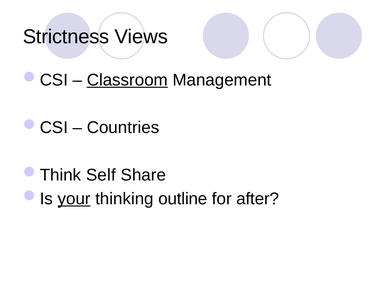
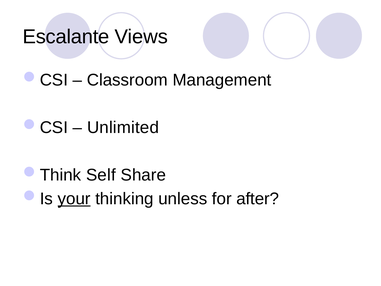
Strictness: Strictness -> Escalante
Classroom underline: present -> none
Countries: Countries -> Unlimited
outline: outline -> unless
